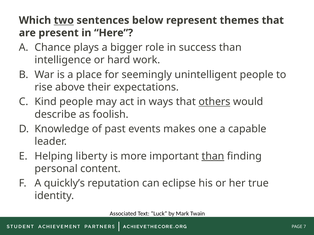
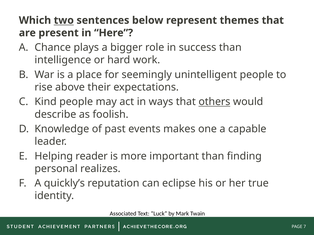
liberty: liberty -> reader
than at (213, 156) underline: present -> none
content: content -> realizes
